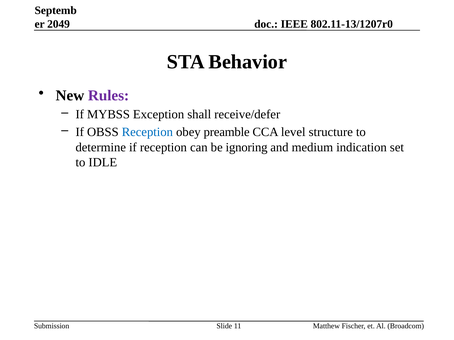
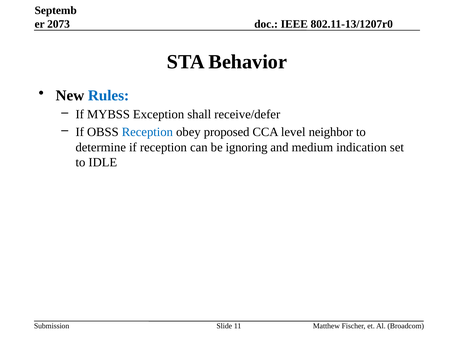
2049: 2049 -> 2073
Rules colour: purple -> blue
preamble: preamble -> proposed
structure: structure -> neighbor
